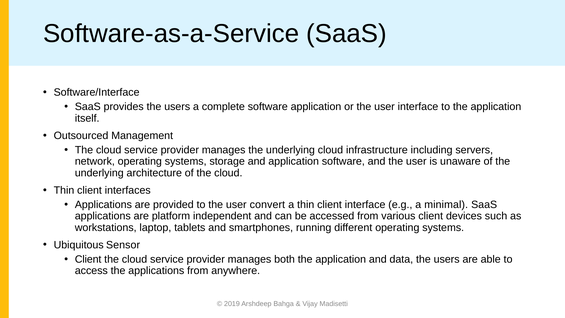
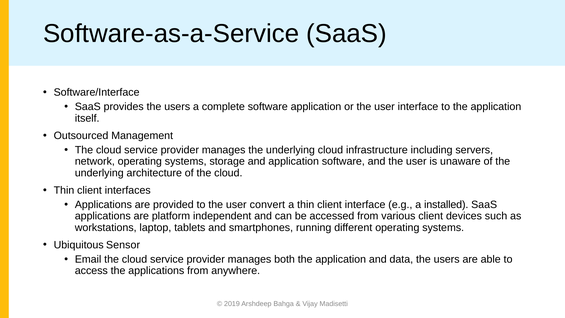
minimal: minimal -> installed
Client at (88, 259): Client -> Email
